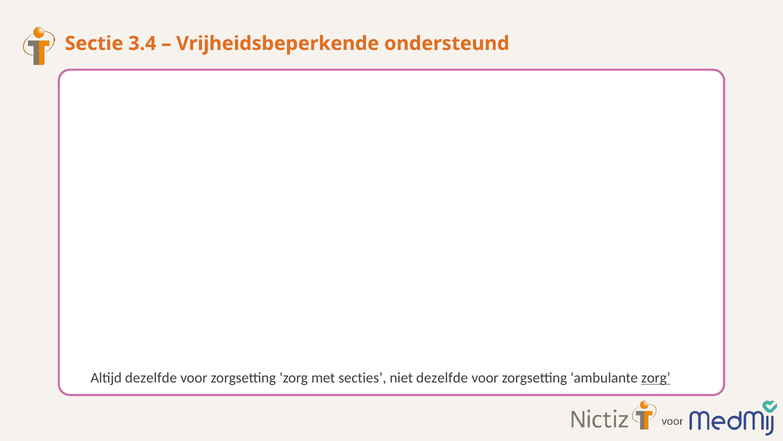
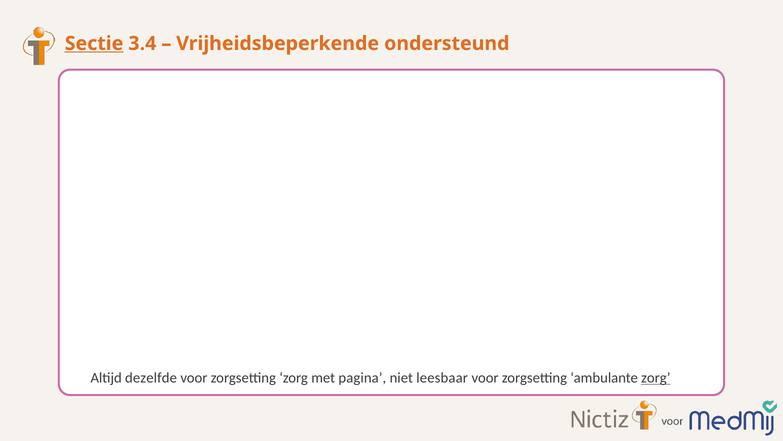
Sectie underline: none -> present
secties: secties -> pagina
niet dezelfde: dezelfde -> leesbaar
